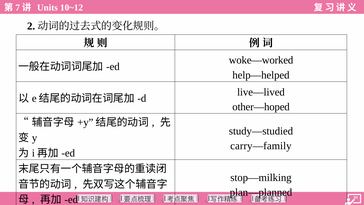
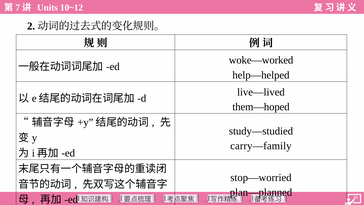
other—hoped: other—hoped -> them—hoped
stop—milking: stop—milking -> stop—worried
